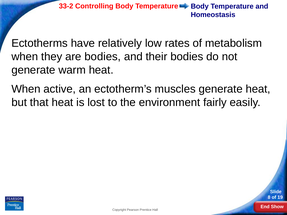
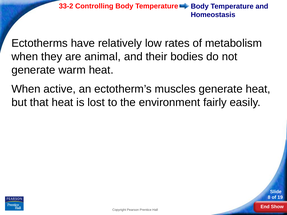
are bodies: bodies -> animal
